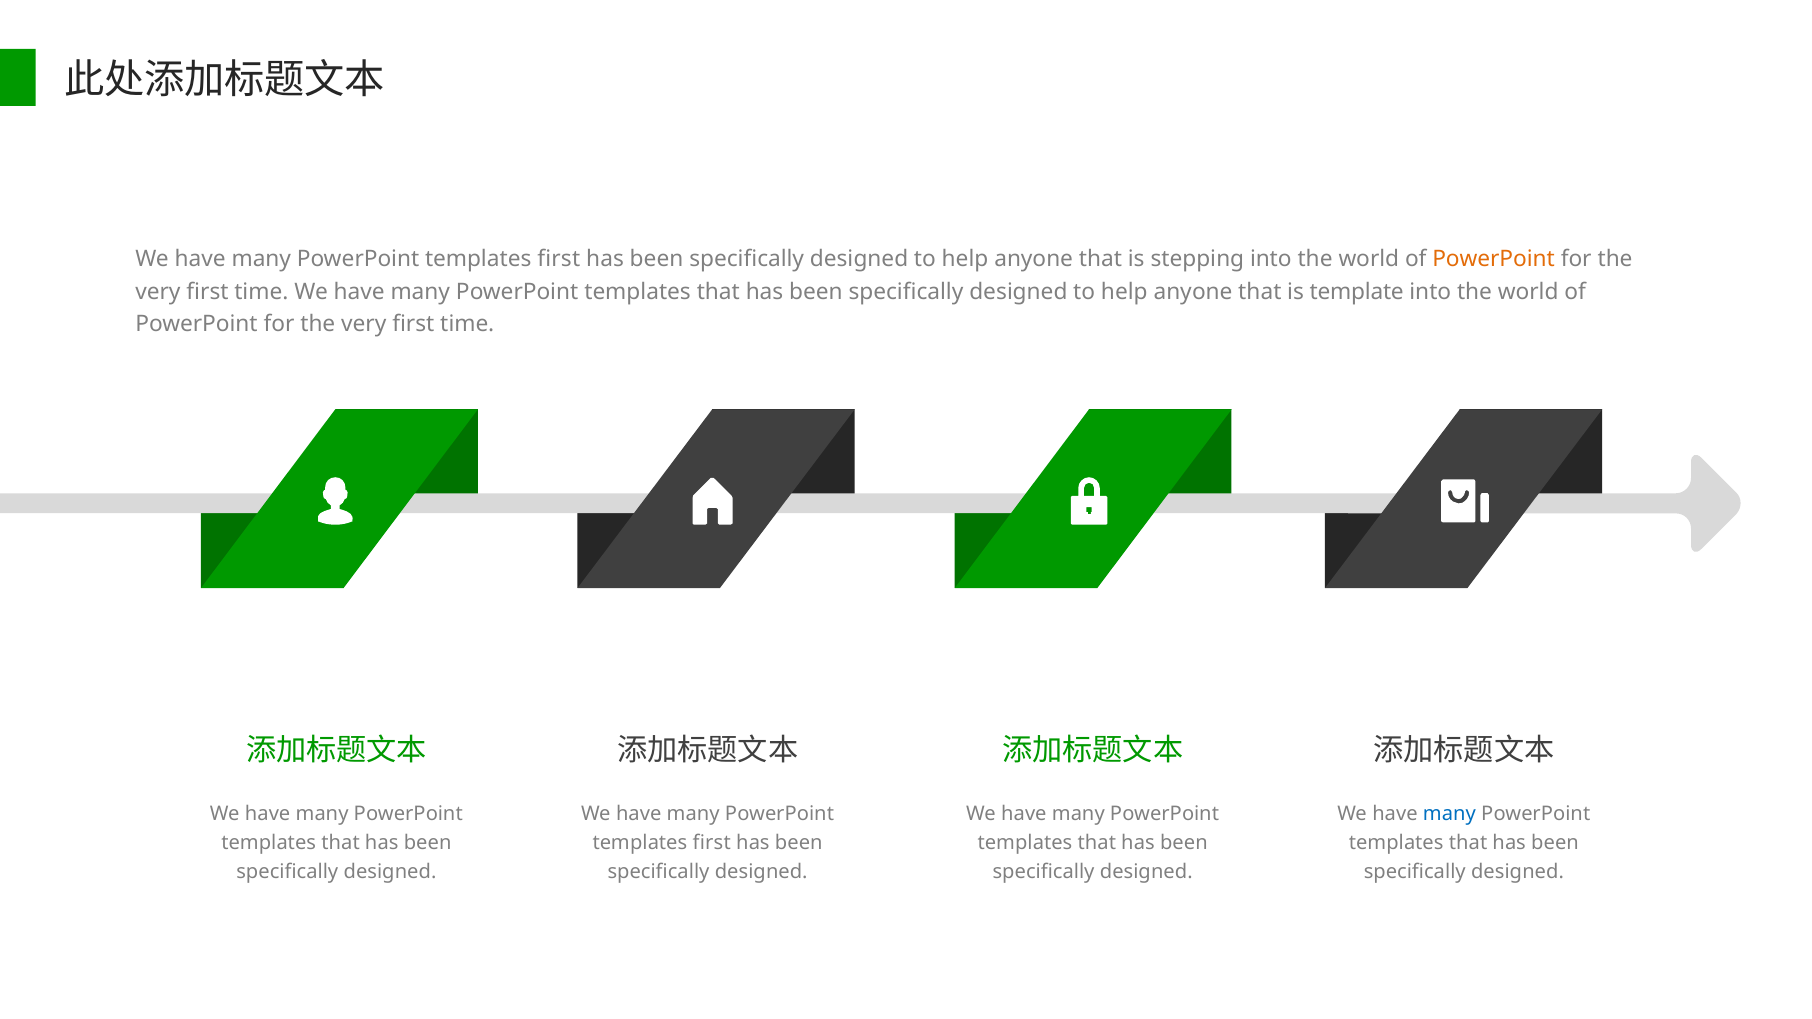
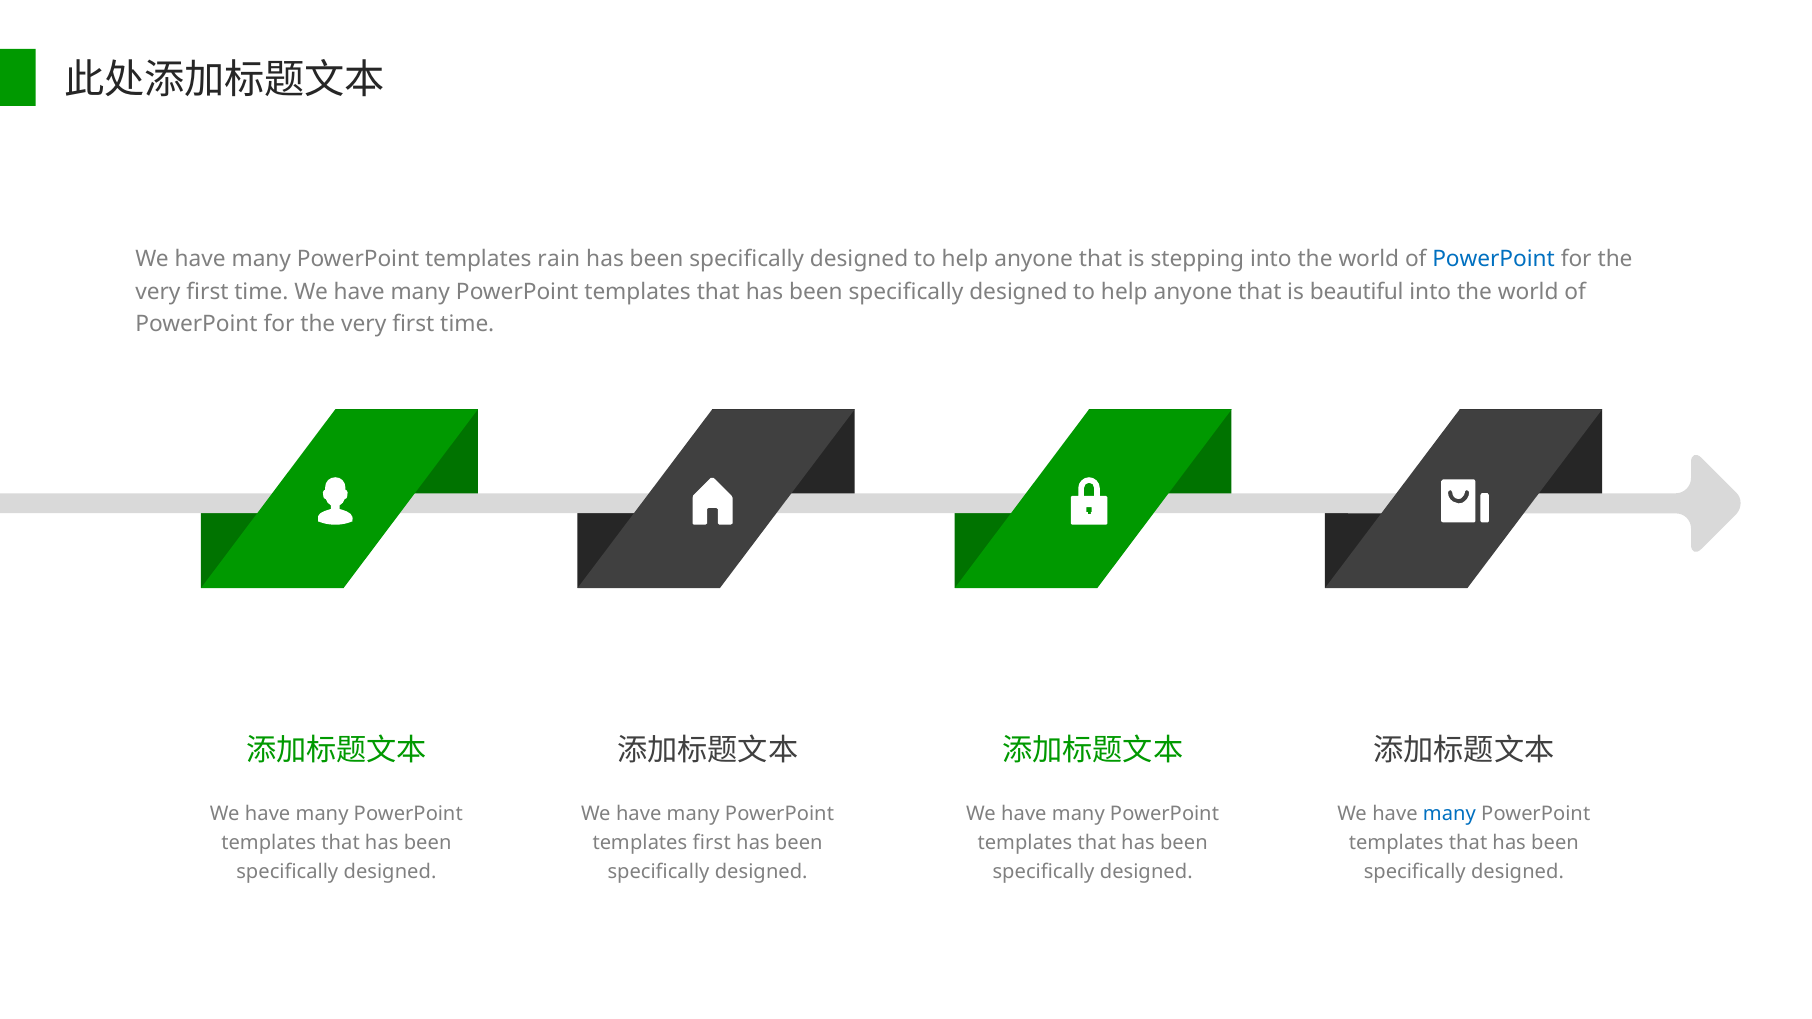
first at (559, 259): first -> rain
PowerPoint at (1494, 259) colour: orange -> blue
template: template -> beautiful
